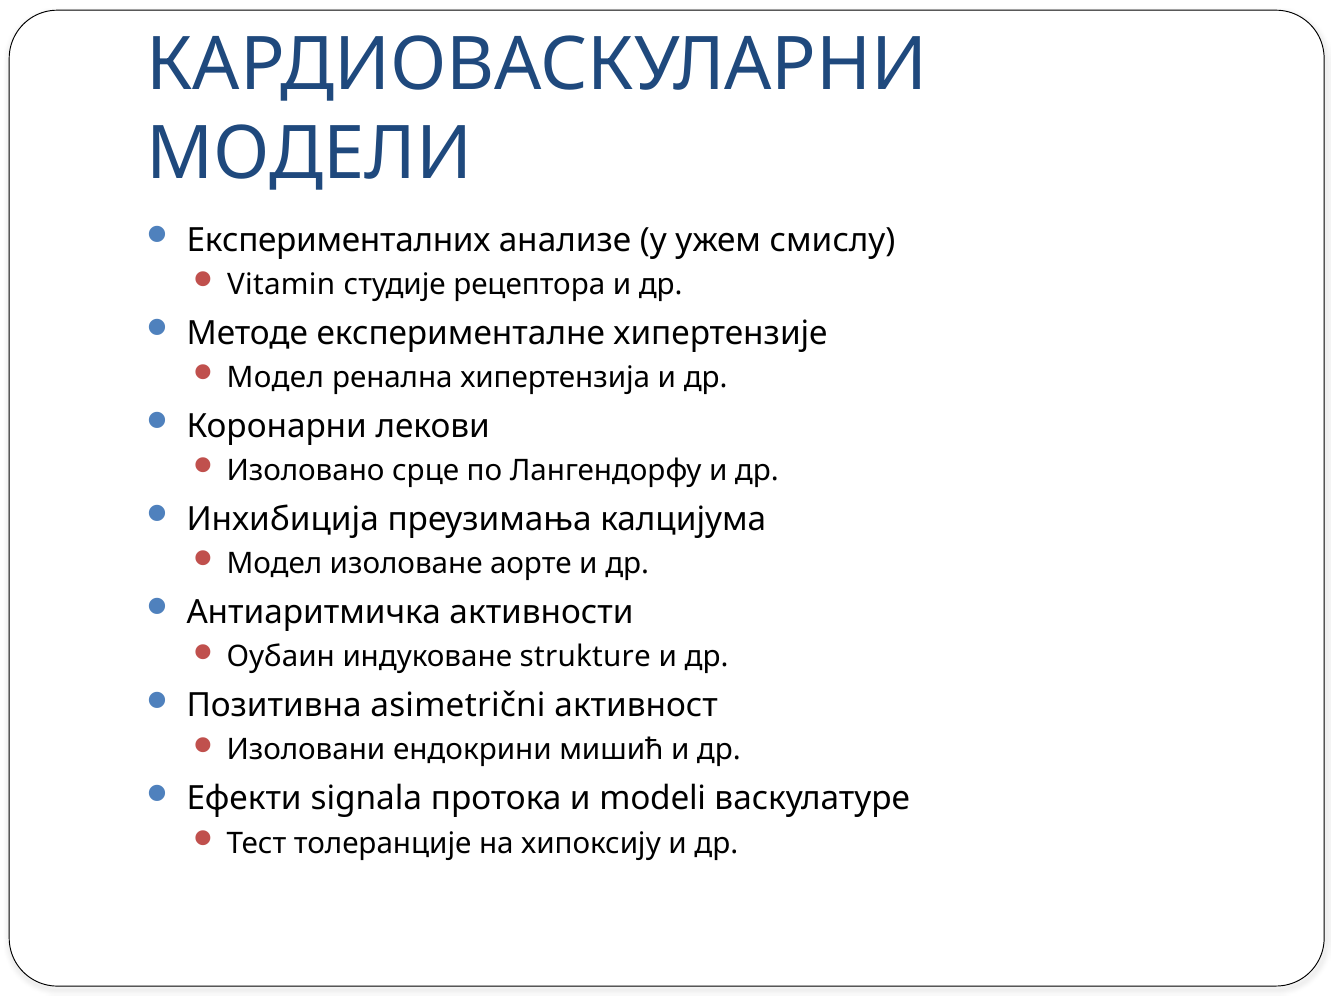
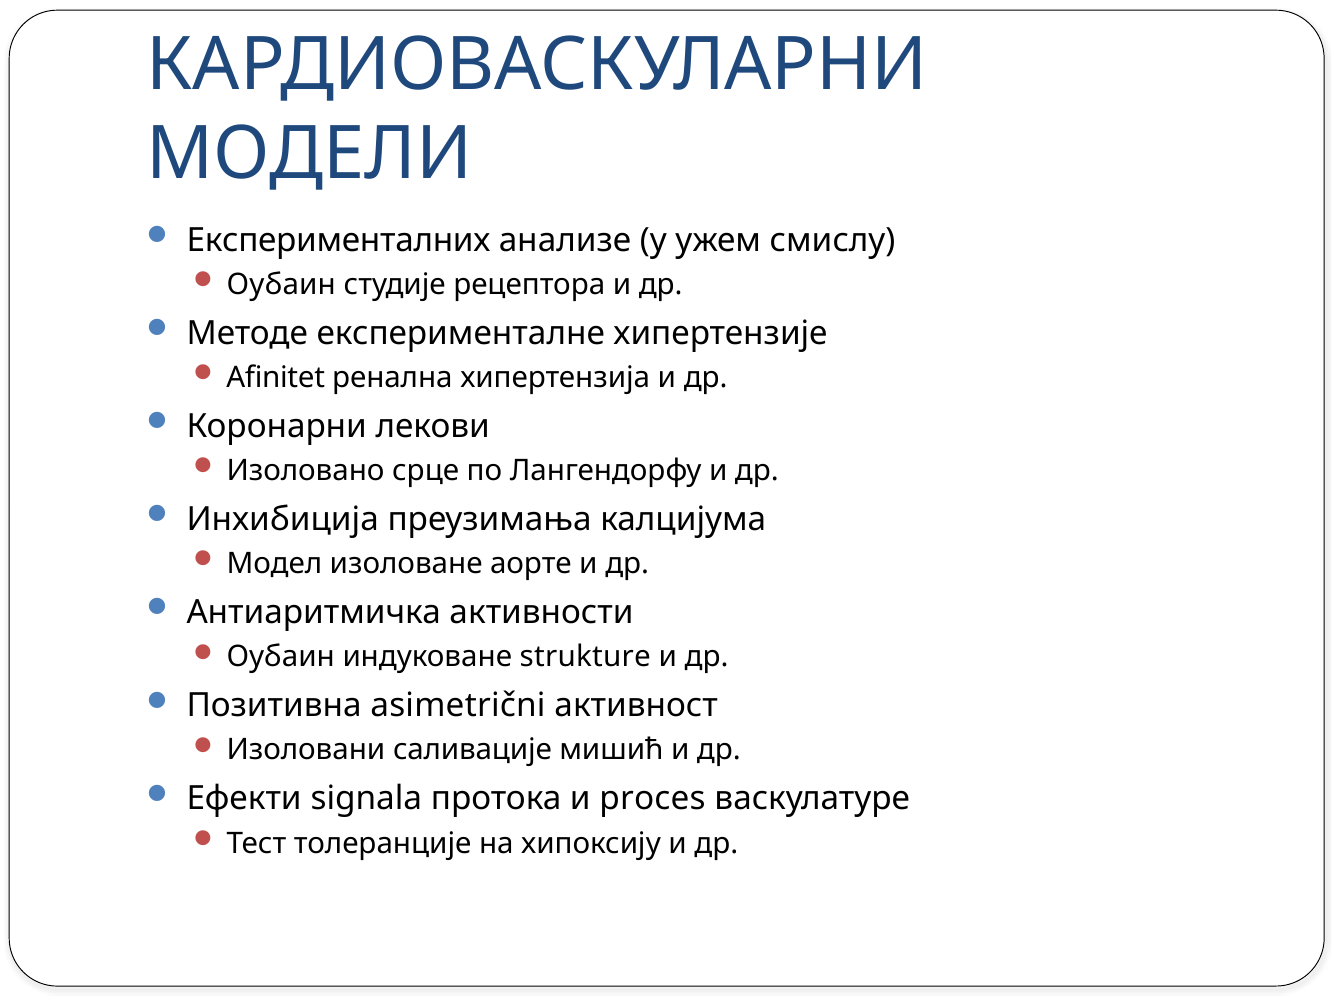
Vitamin at (281, 285): Vitamin -> Оубаин
Модел at (275, 378): Модел -> Afinitet
ендокрини: ендокрини -> саливације
modeli: modeli -> proces
